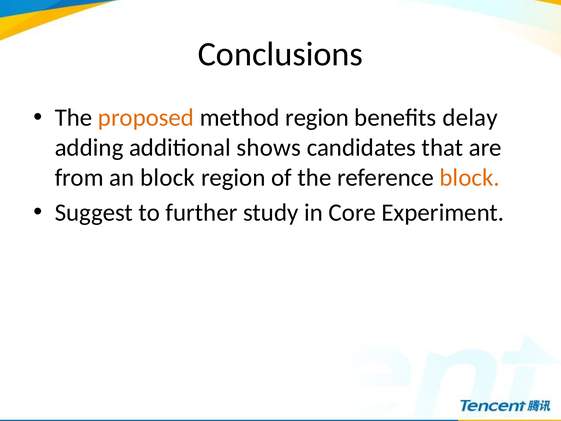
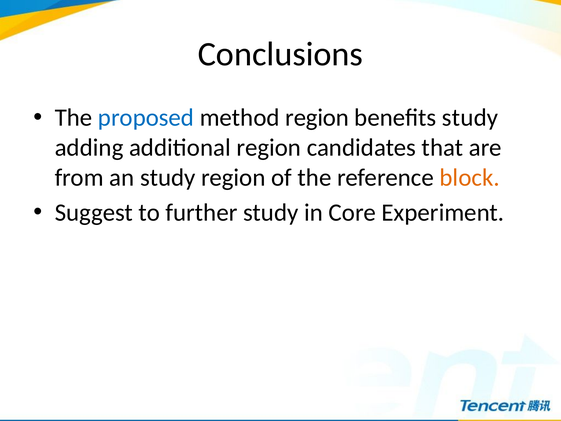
proposed colour: orange -> blue
benefits delay: delay -> study
additional shows: shows -> region
an block: block -> study
